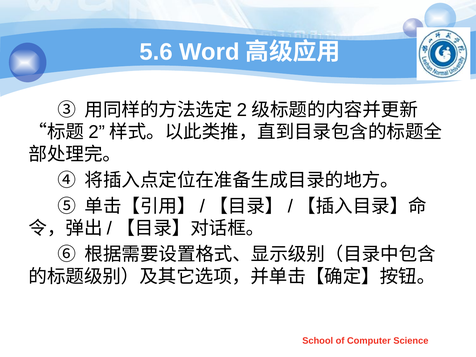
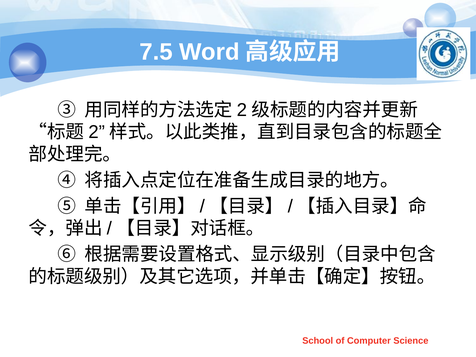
5.6: 5.6 -> 7.5
